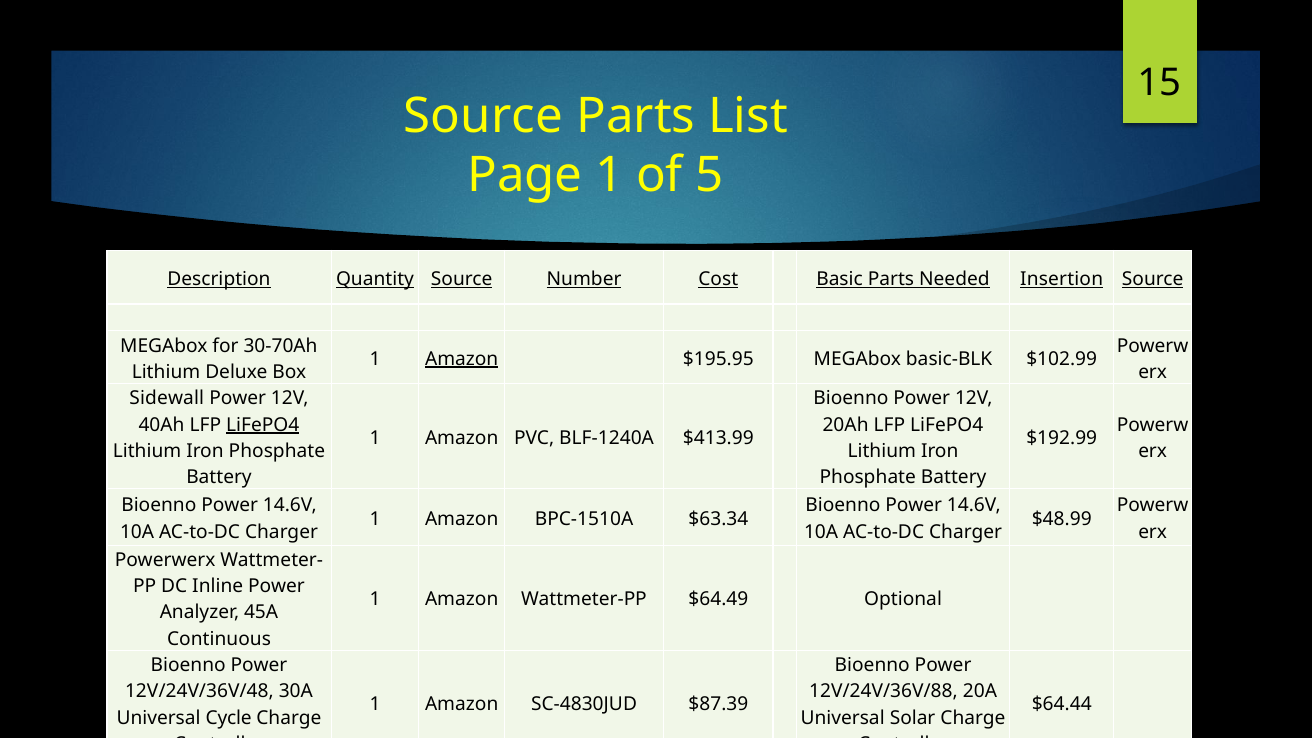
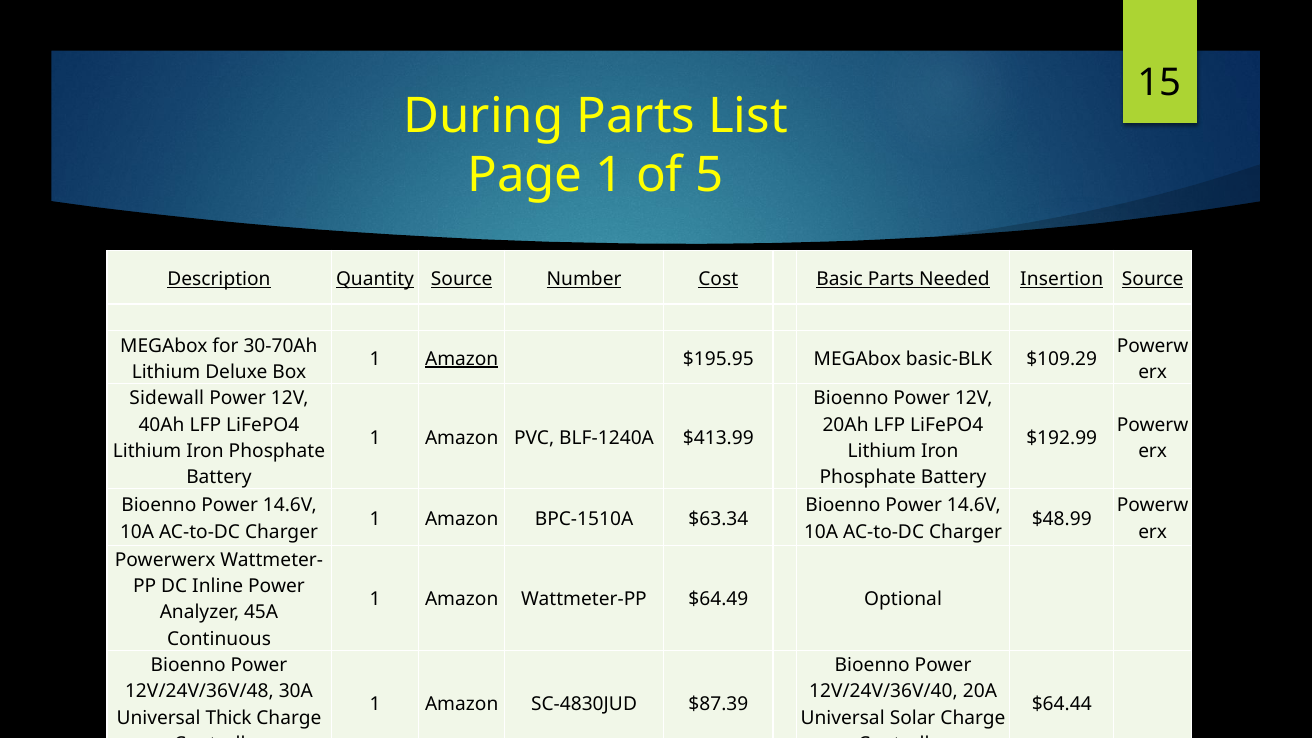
Source at (483, 117): Source -> During
$102.99: $102.99 -> $109.29
LiFePO4 at (263, 425) underline: present -> none
12V/24V/36V/88: 12V/24V/36V/88 -> 12V/24V/36V/40
Cycle: Cycle -> Thick
